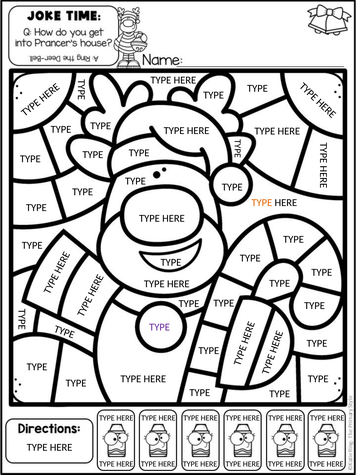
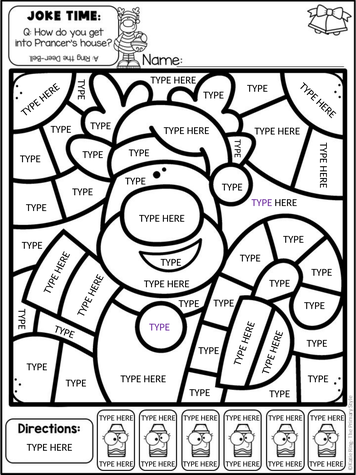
TYPE at (262, 203) colour: orange -> purple
